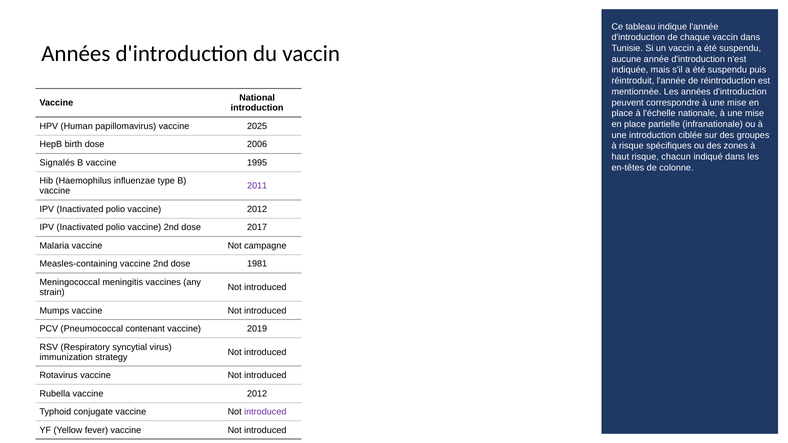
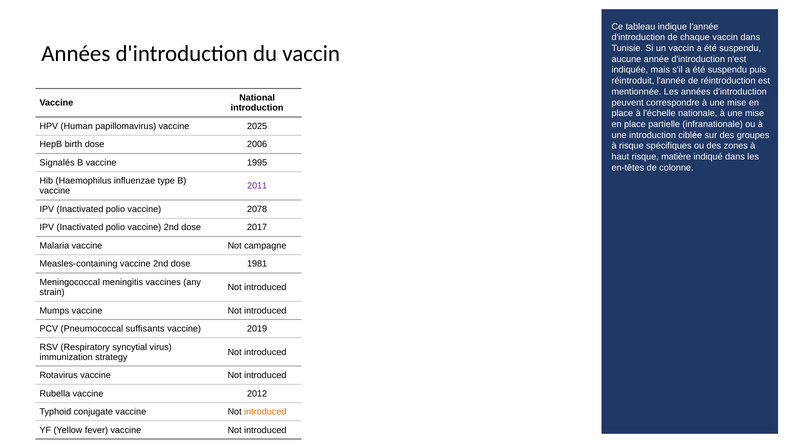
chacun: chacun -> matière
polio vaccine 2012: 2012 -> 2078
contenant: contenant -> suffisants
introduced at (265, 412) colour: purple -> orange
